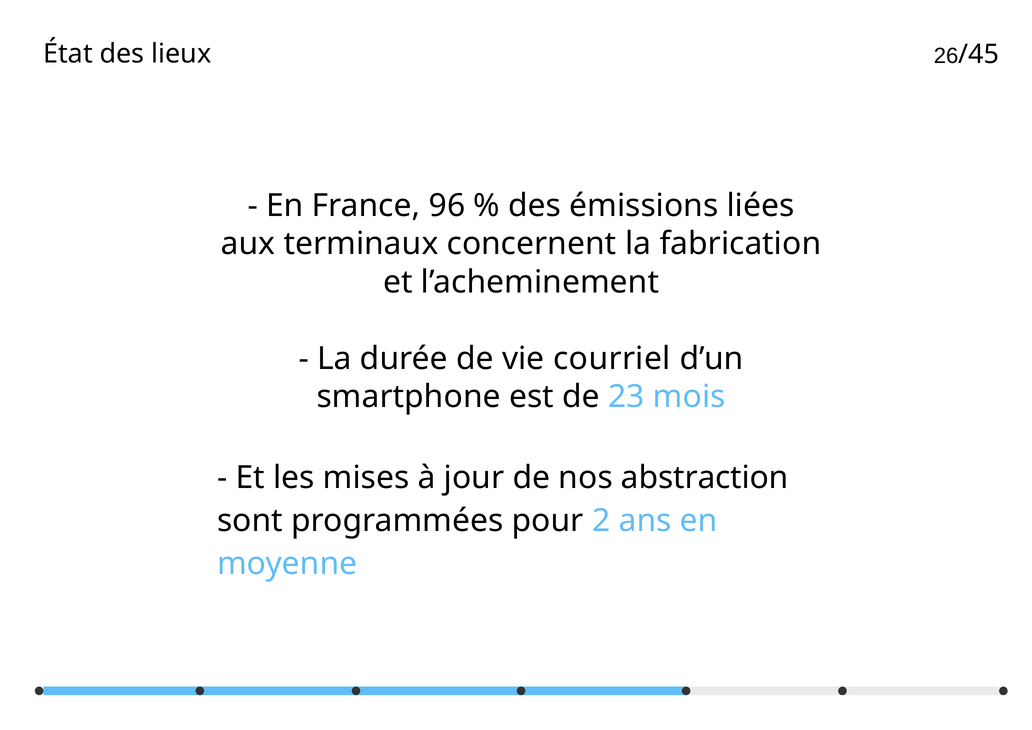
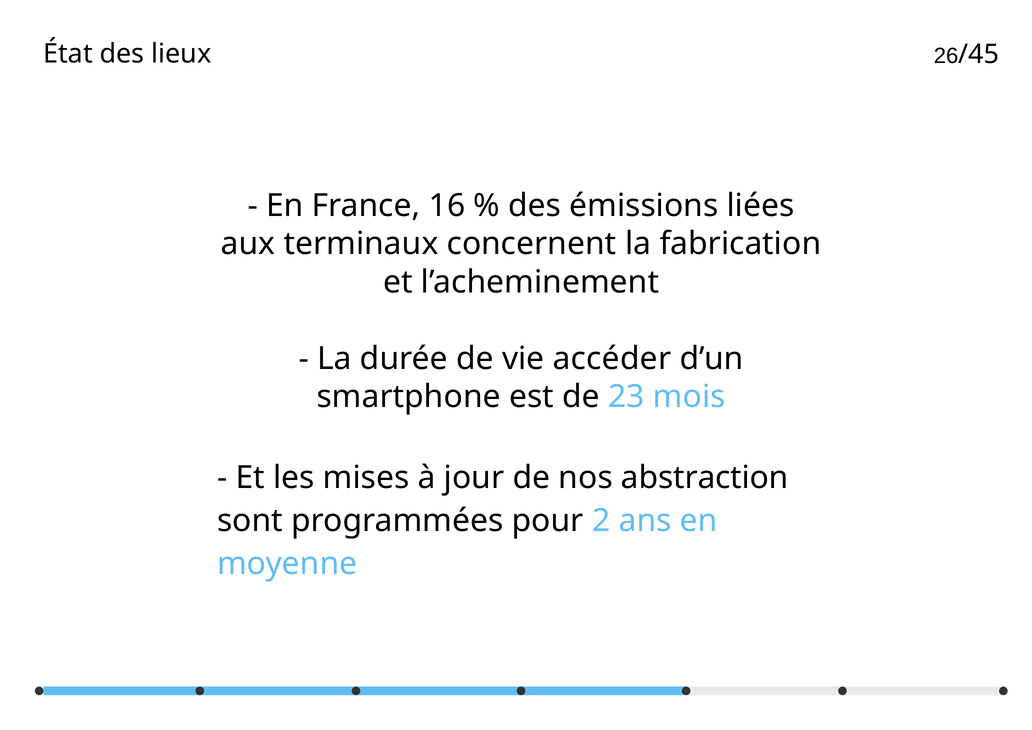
96: 96 -> 16
courriel: courriel -> accéder
